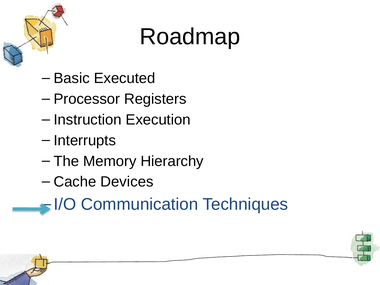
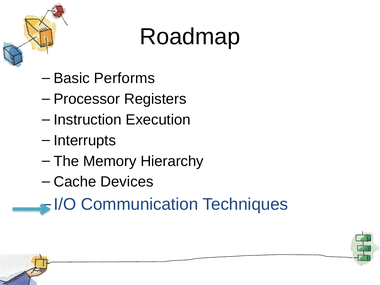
Executed: Executed -> Performs
